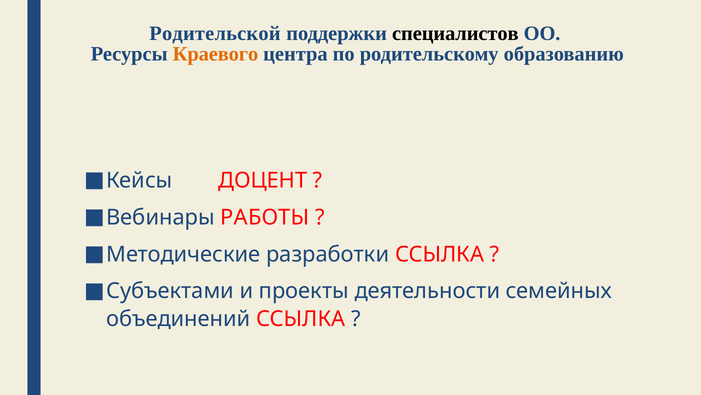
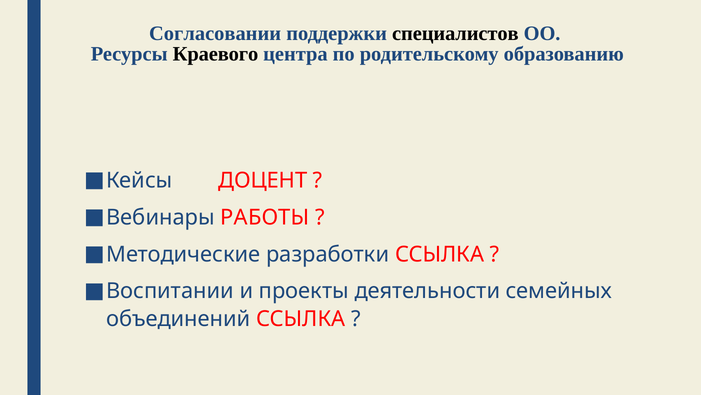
Родительской: Родительской -> Согласовании
Краевого colour: orange -> black
Субъектами: Субъектами -> Воспитании
